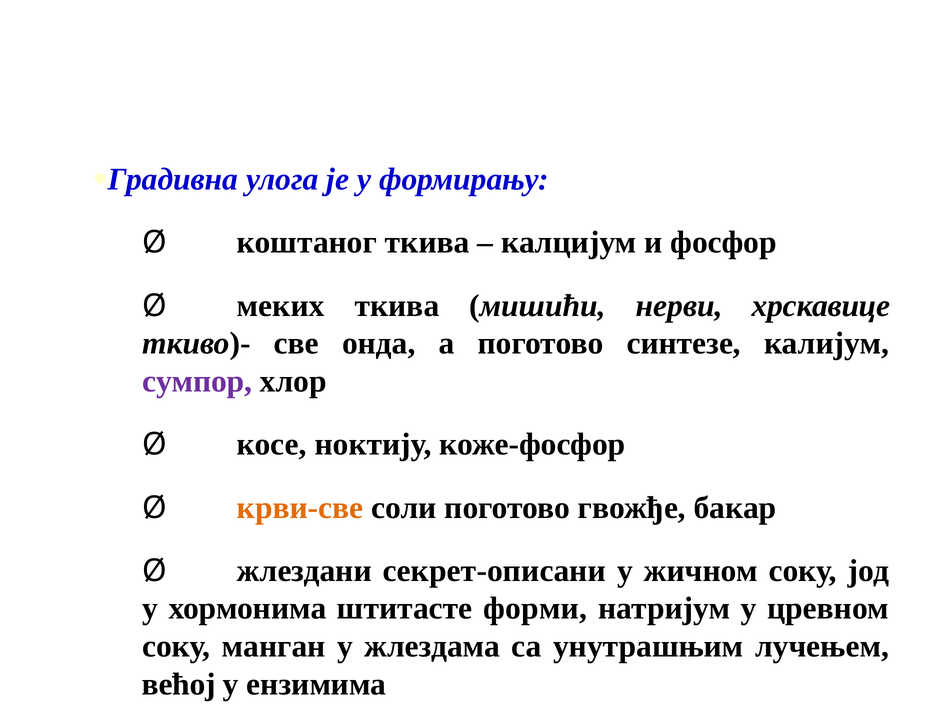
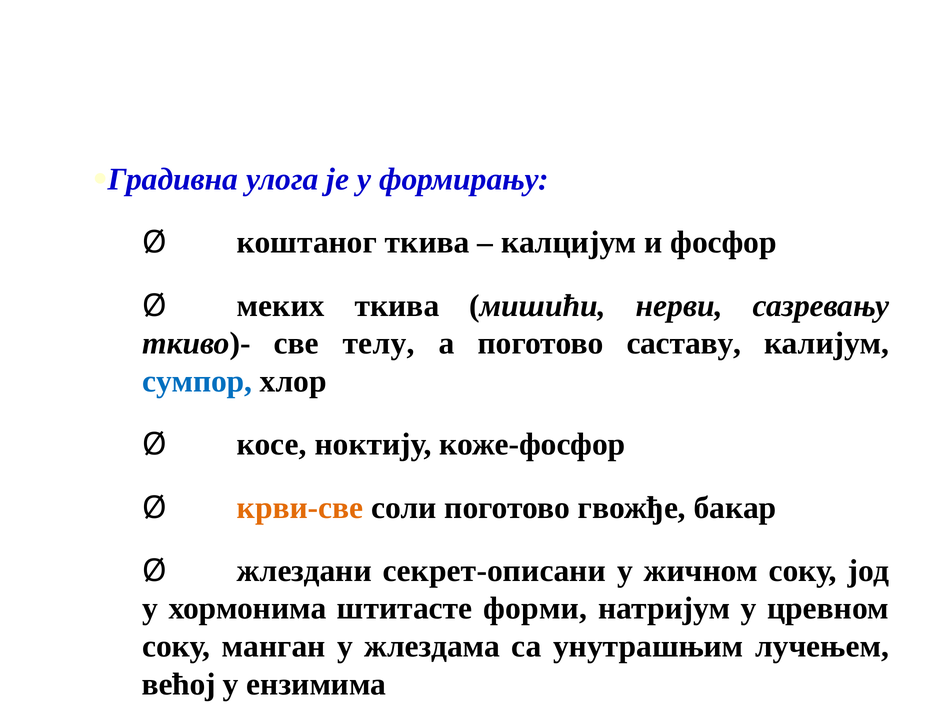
хрскавице: хрскавице -> сазревању
онда: онда -> телу
синтезе: синтезе -> саставу
сумпор colour: purple -> blue
